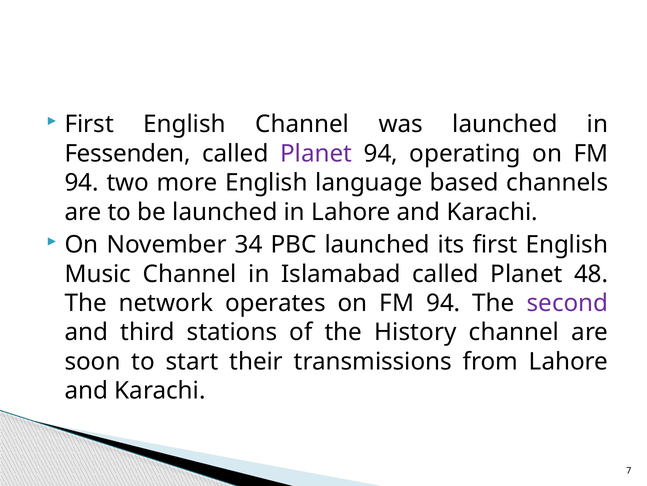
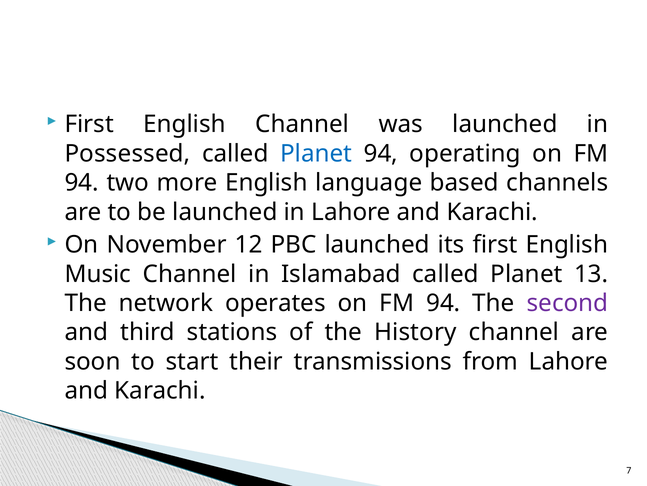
Fessenden: Fessenden -> Possessed
Planet at (316, 153) colour: purple -> blue
34: 34 -> 12
48: 48 -> 13
